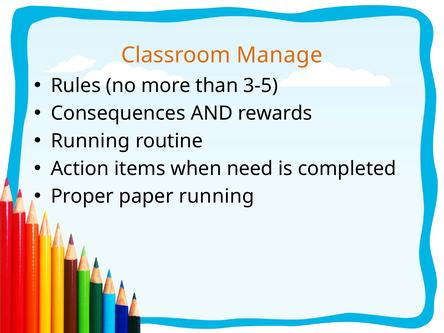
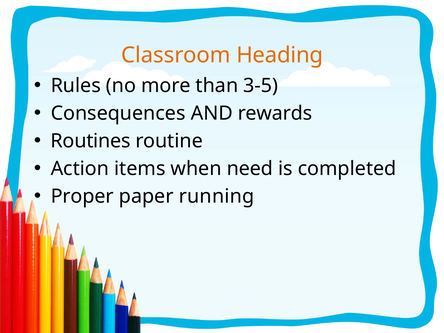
Manage: Manage -> Heading
Running at (90, 141): Running -> Routines
